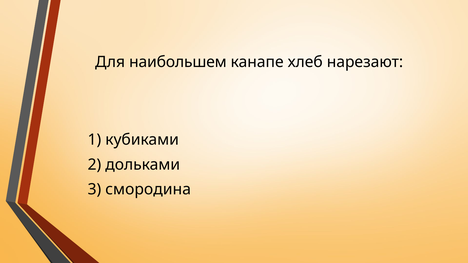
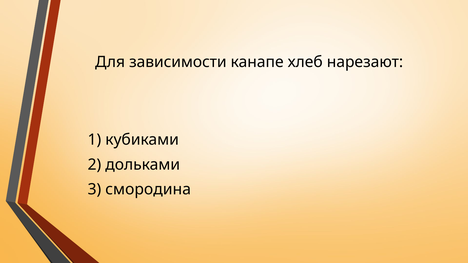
наибольшем: наибольшем -> зависимости
